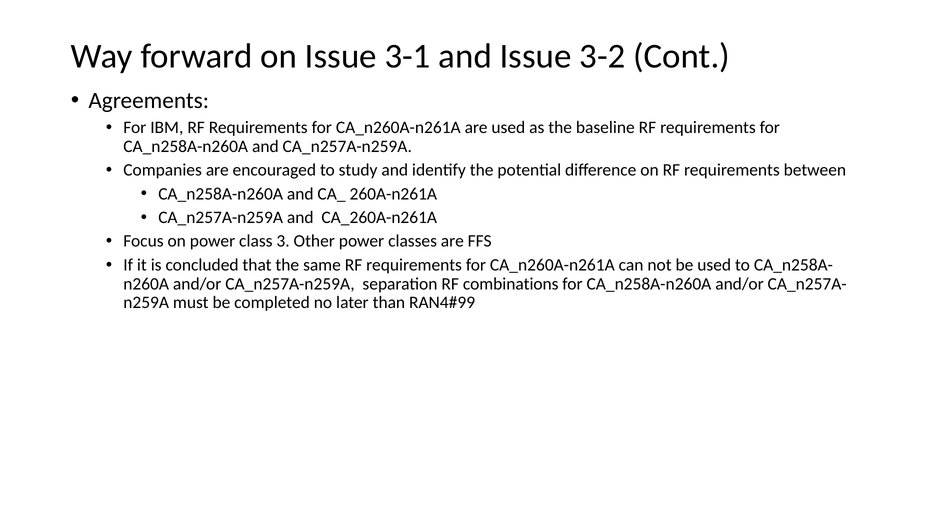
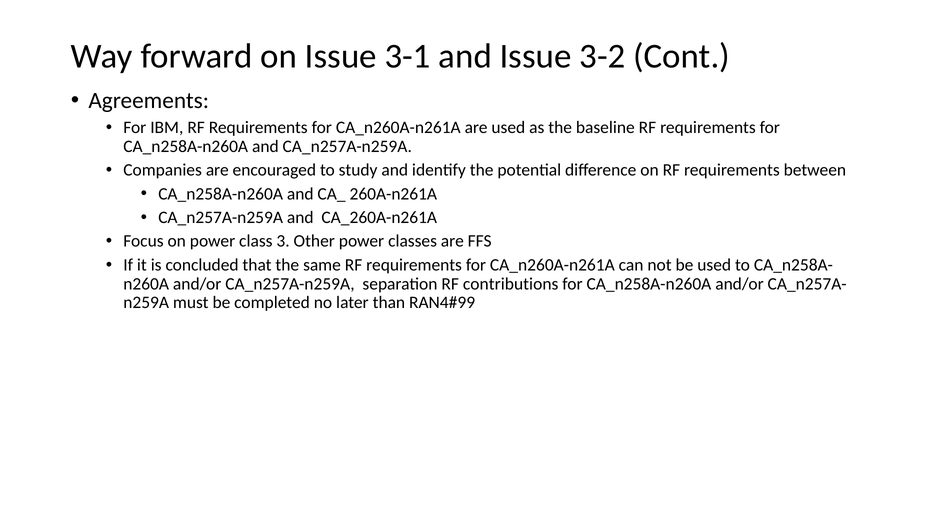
combinations: combinations -> contributions
